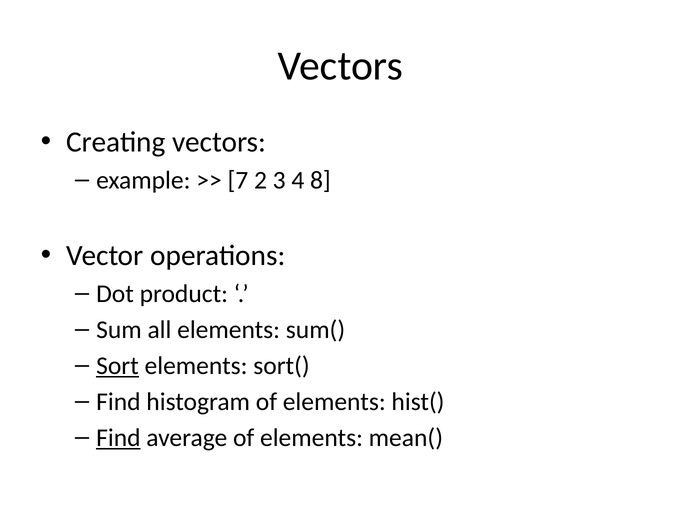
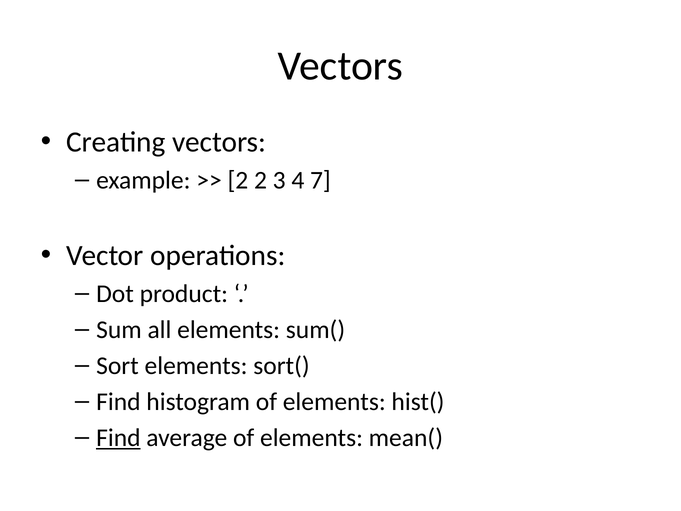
7 at (238, 180): 7 -> 2
8: 8 -> 7
Sort underline: present -> none
